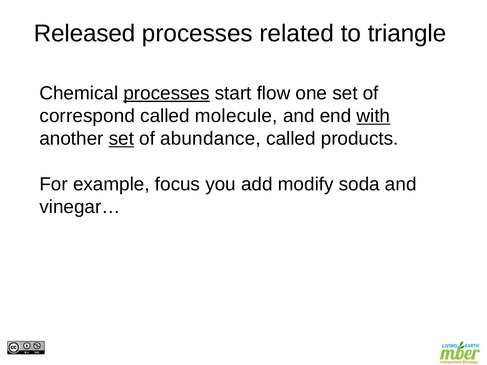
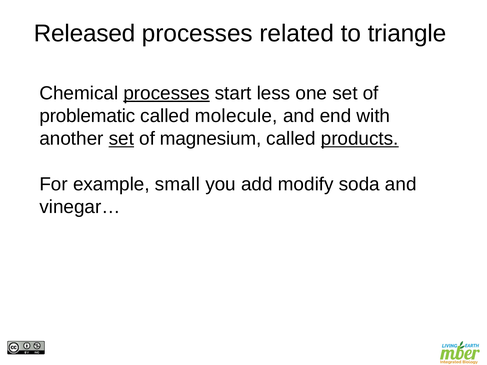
flow: flow -> less
correspond: correspond -> problematic
with underline: present -> none
abundance: abundance -> magnesium
products underline: none -> present
focus: focus -> small
